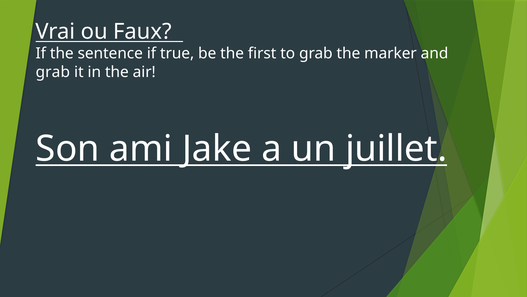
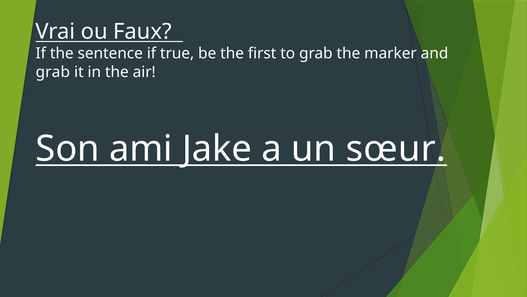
juillet: juillet -> sœur
